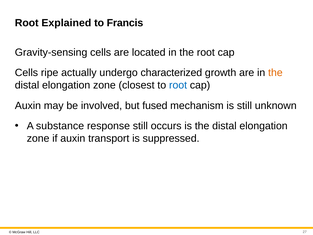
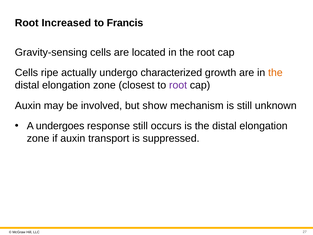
Explained: Explained -> Increased
root at (178, 85) colour: blue -> purple
fused: fused -> show
substance: substance -> undergoes
